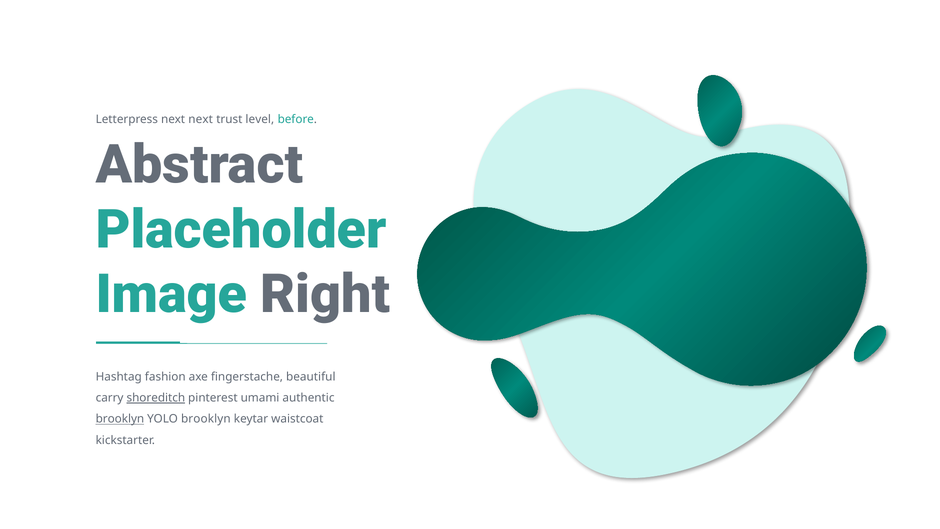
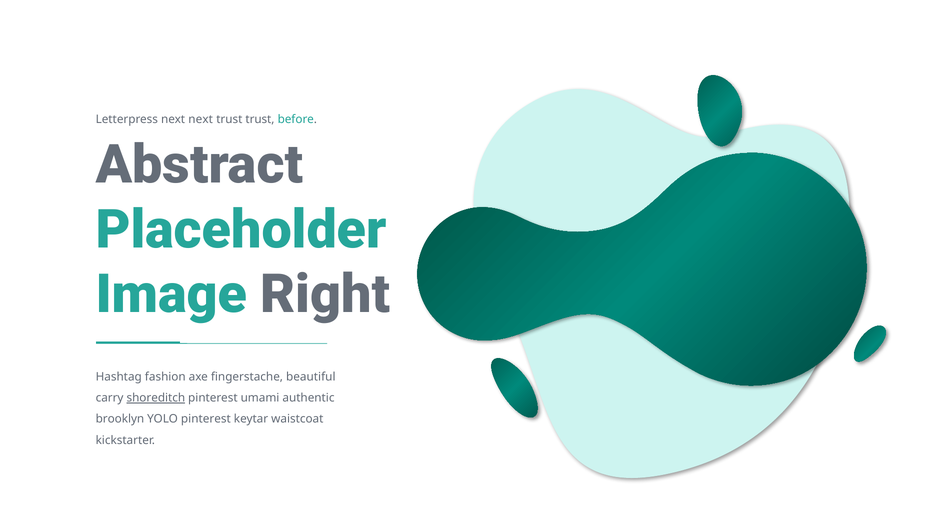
trust level: level -> trust
brooklyn at (120, 419) underline: present -> none
YOLO brooklyn: brooklyn -> pinterest
